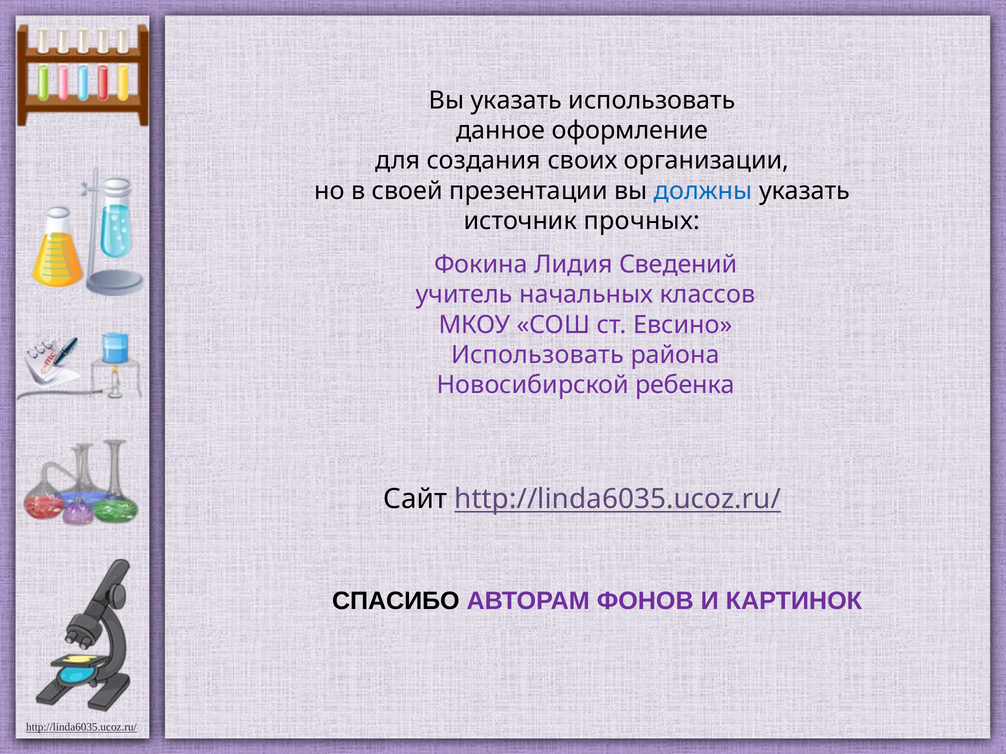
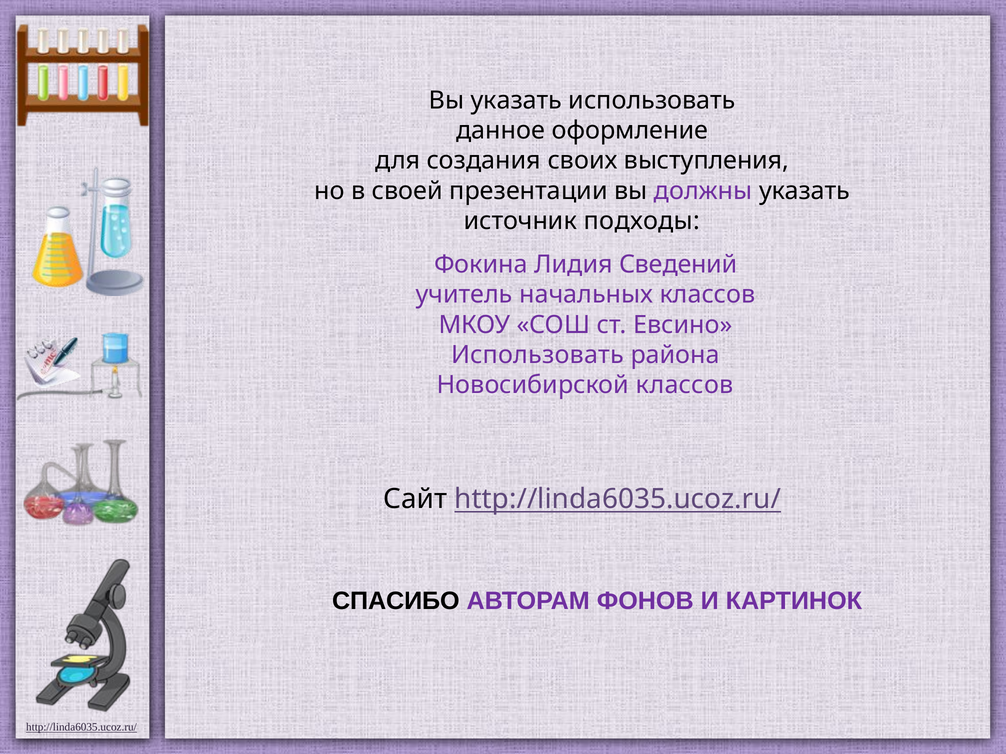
организации: организации -> выступления
должны colour: blue -> purple
прочных: прочных -> подходы
Новосибирской ребенка: ребенка -> классов
